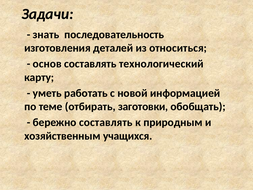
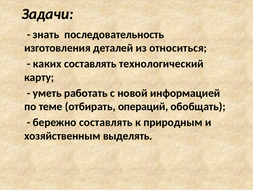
основ: основ -> каких
заготовки: заготовки -> операций
учащихся: учащихся -> выделять
